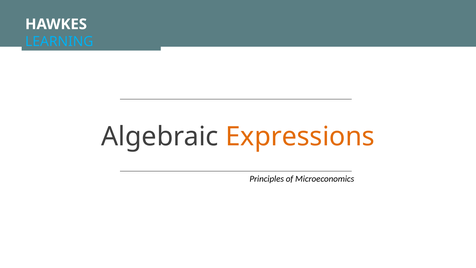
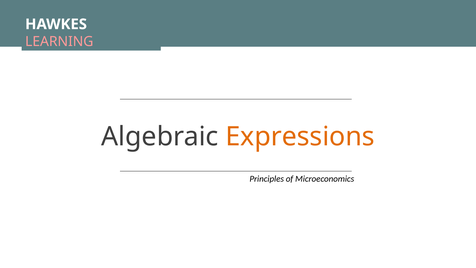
LEARNING colour: light blue -> pink
